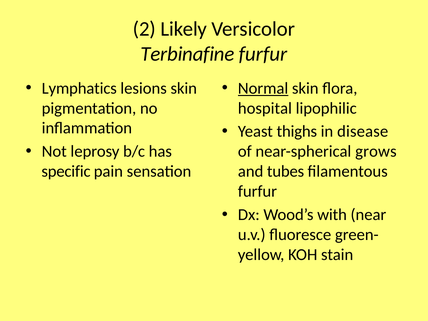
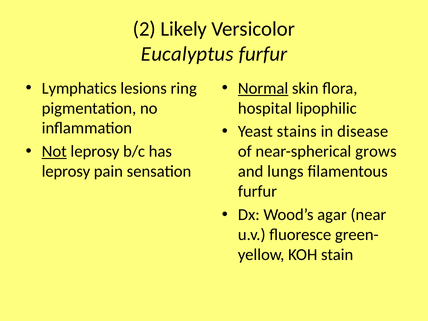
Terbinafine: Terbinafine -> Eucalyptus
lesions skin: skin -> ring
thighs: thighs -> stains
Not underline: none -> present
specific at (66, 171): specific -> leprosy
tubes: tubes -> lungs
with: with -> agar
